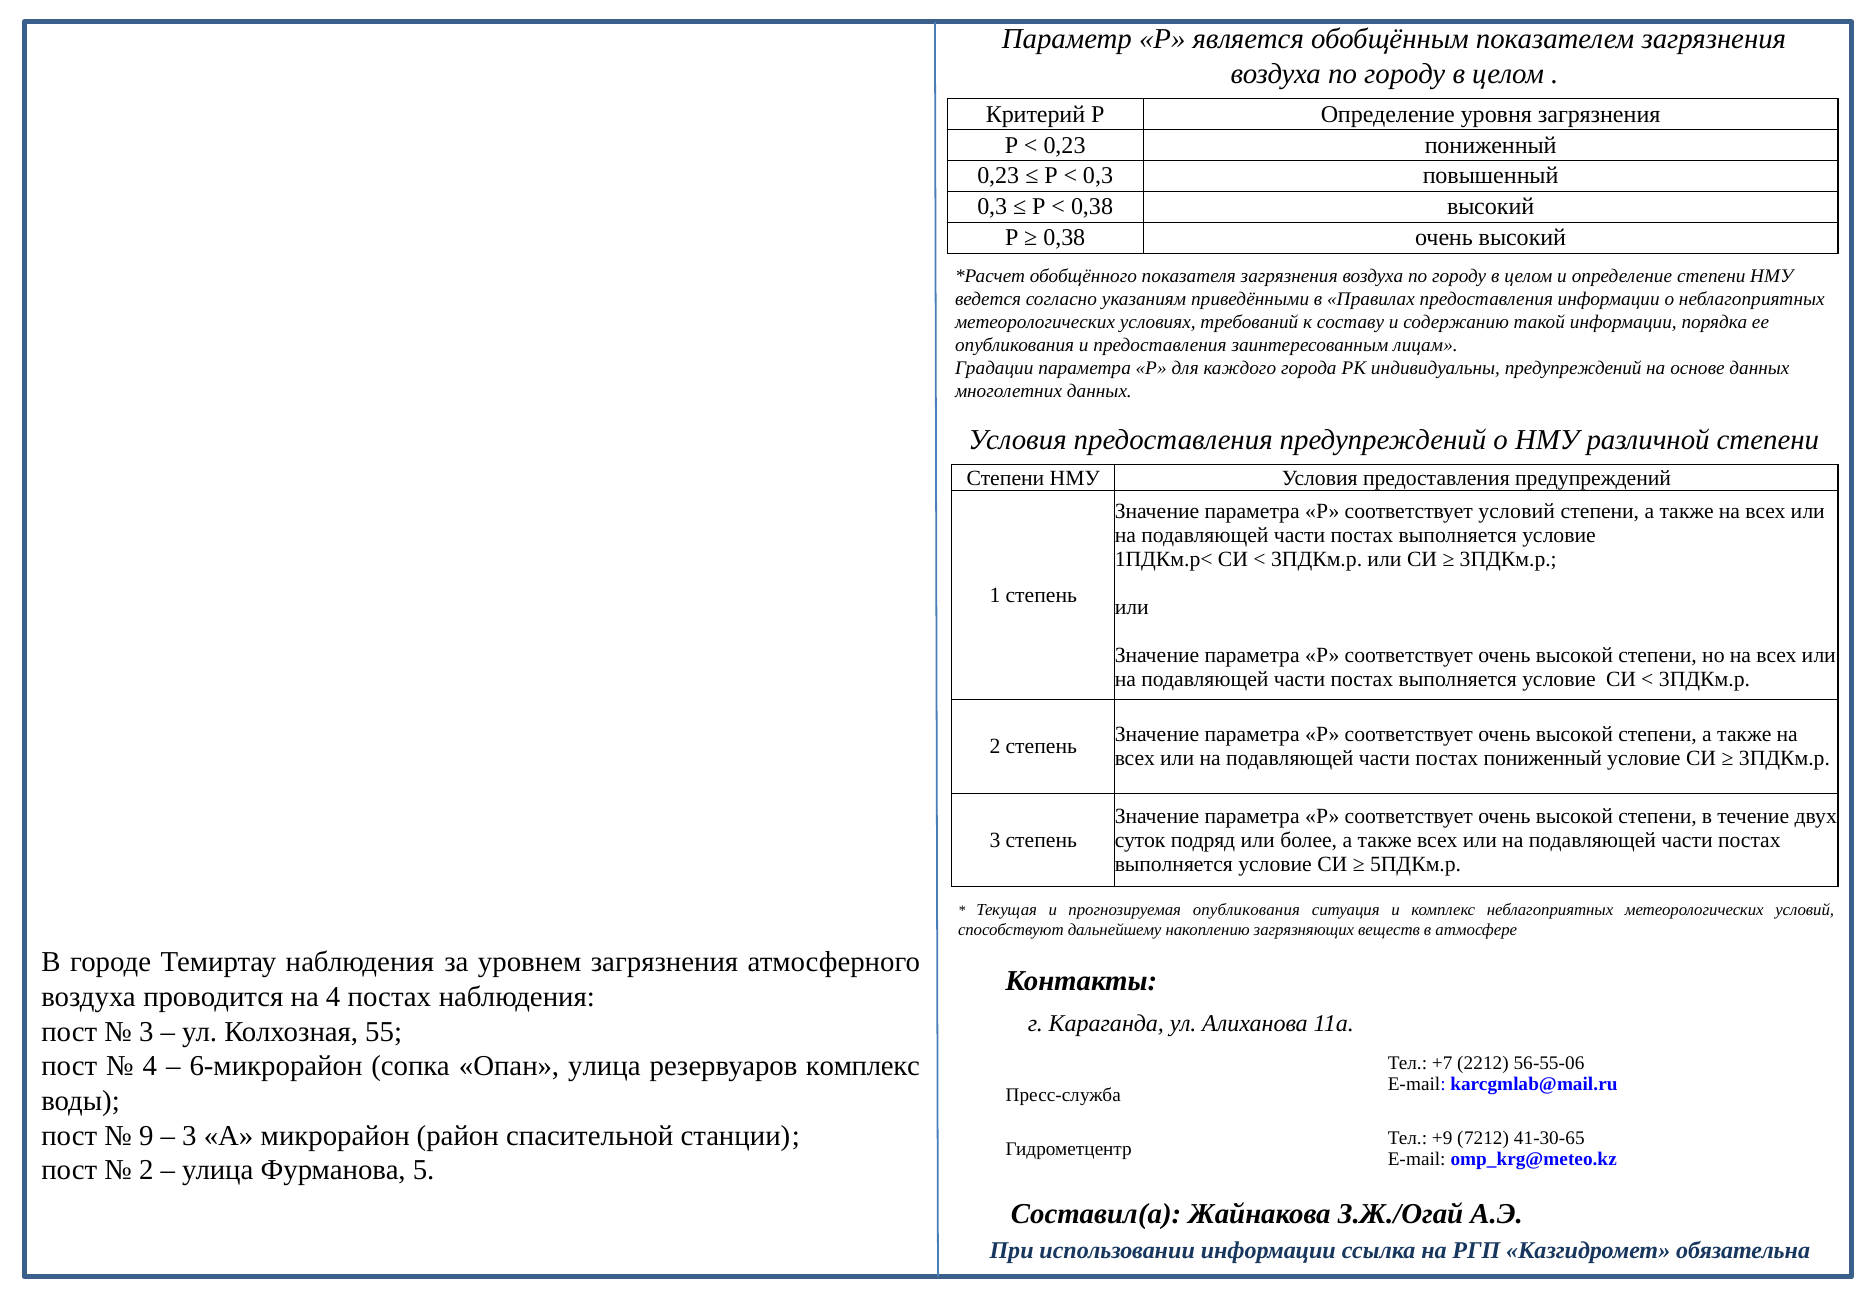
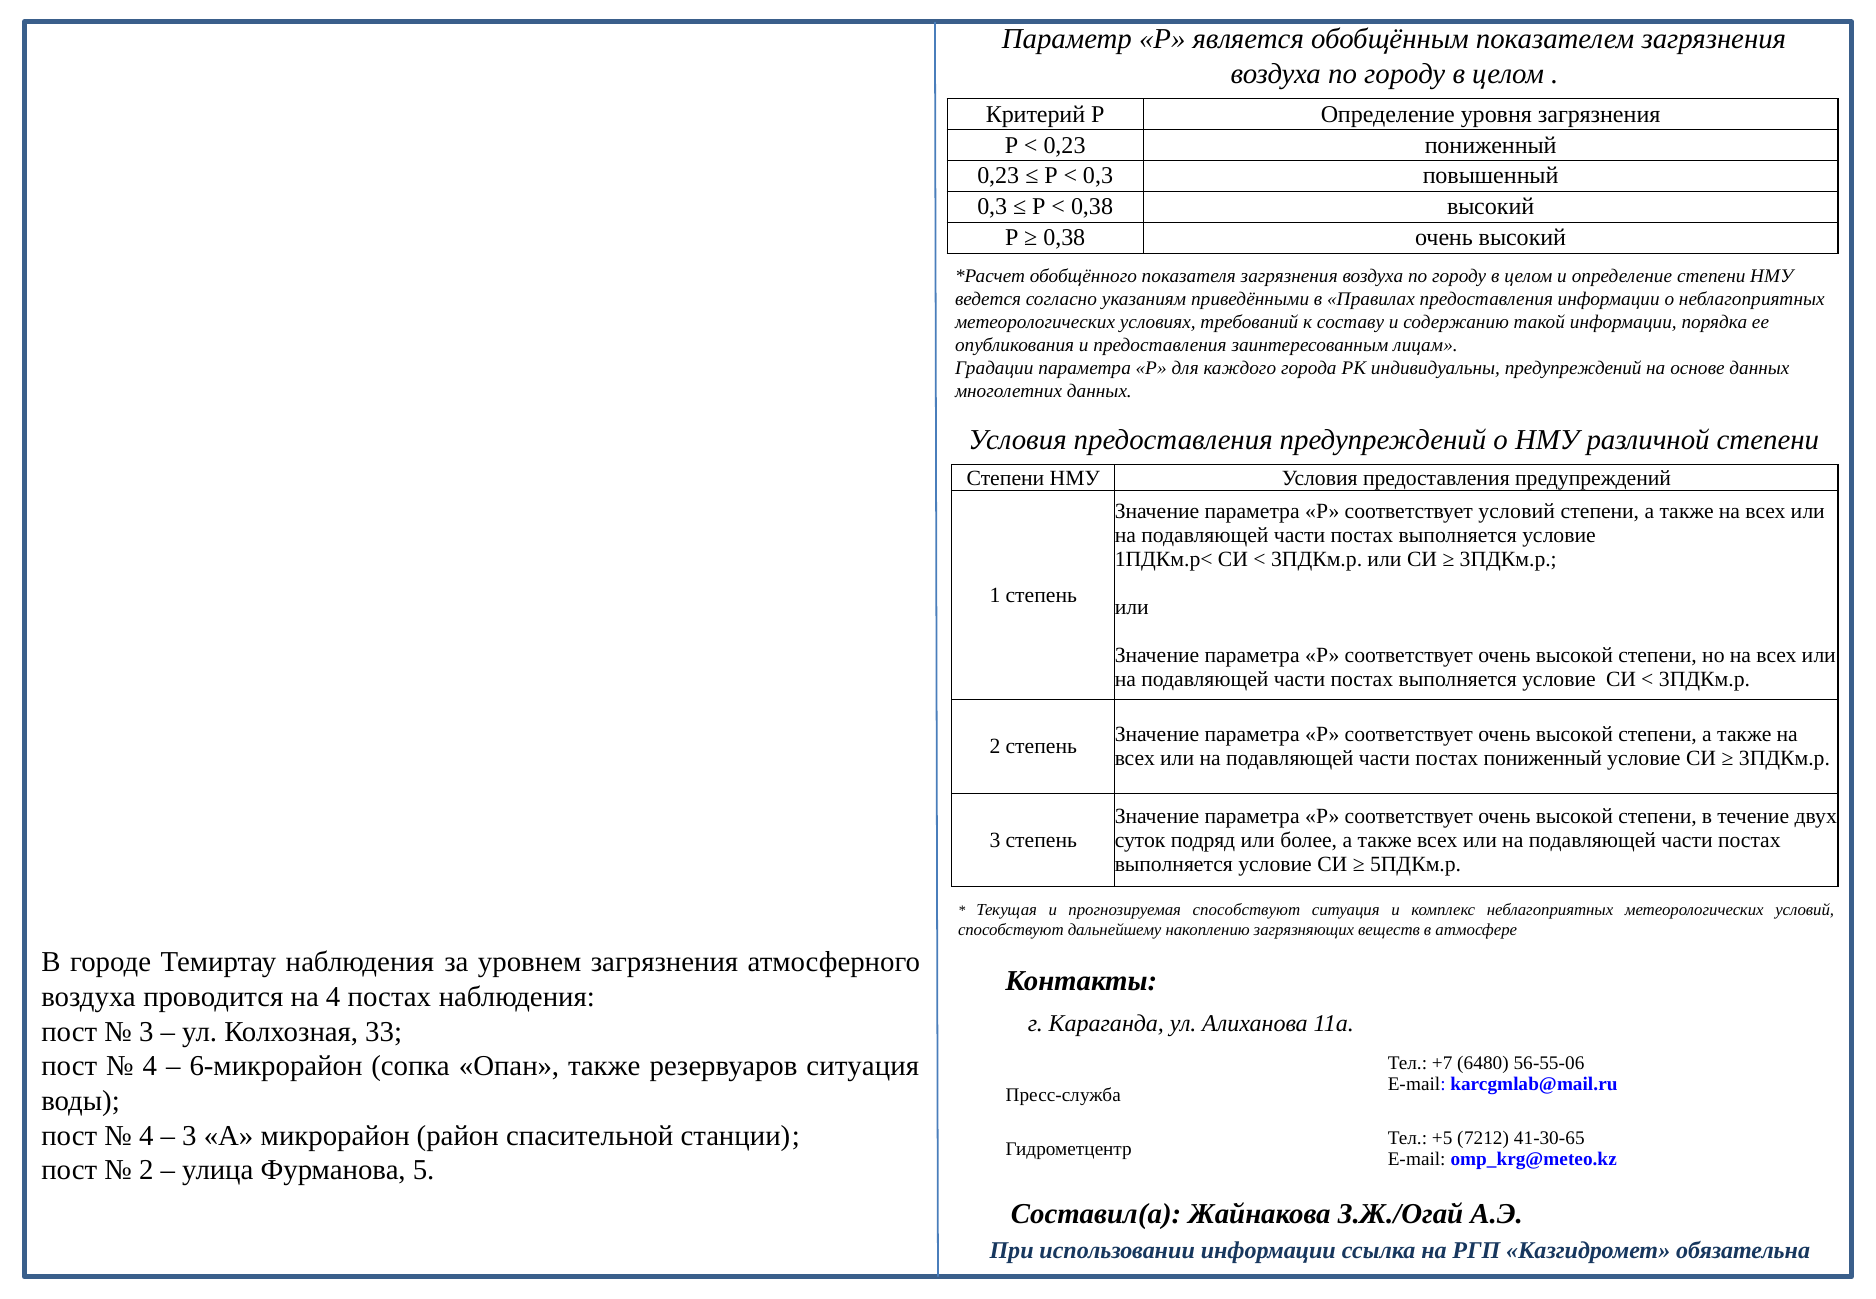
прогнозируемая опубликования: опубликования -> способствуют
55: 55 -> 33
Опан улица: улица -> также
резервуаров комплекс: комплекс -> ситуация
2212: 2212 -> 6480
9 at (146, 1135): 9 -> 4
+9: +9 -> +5
